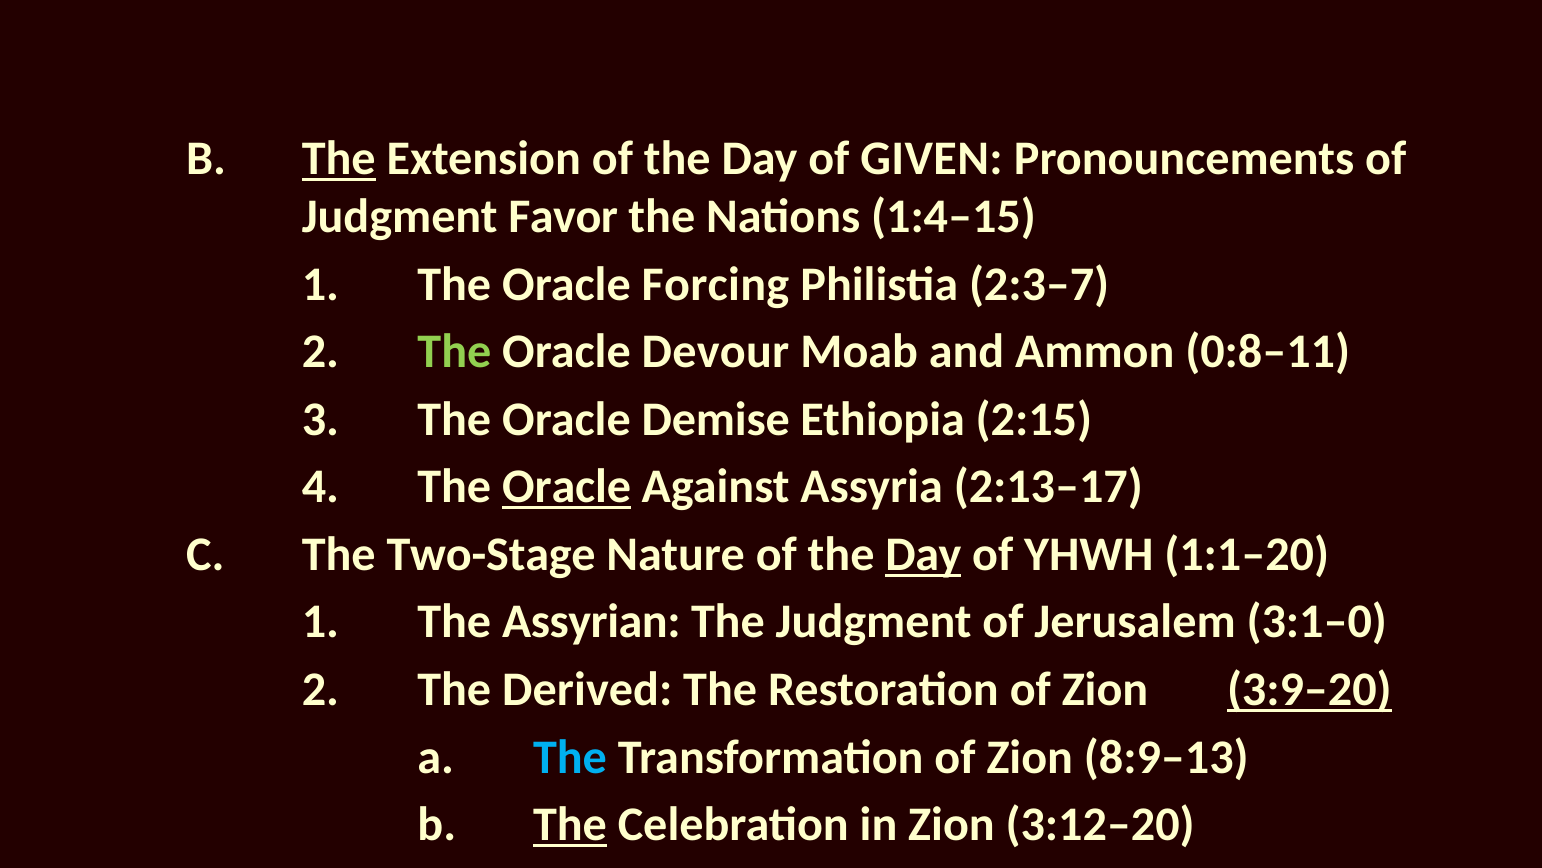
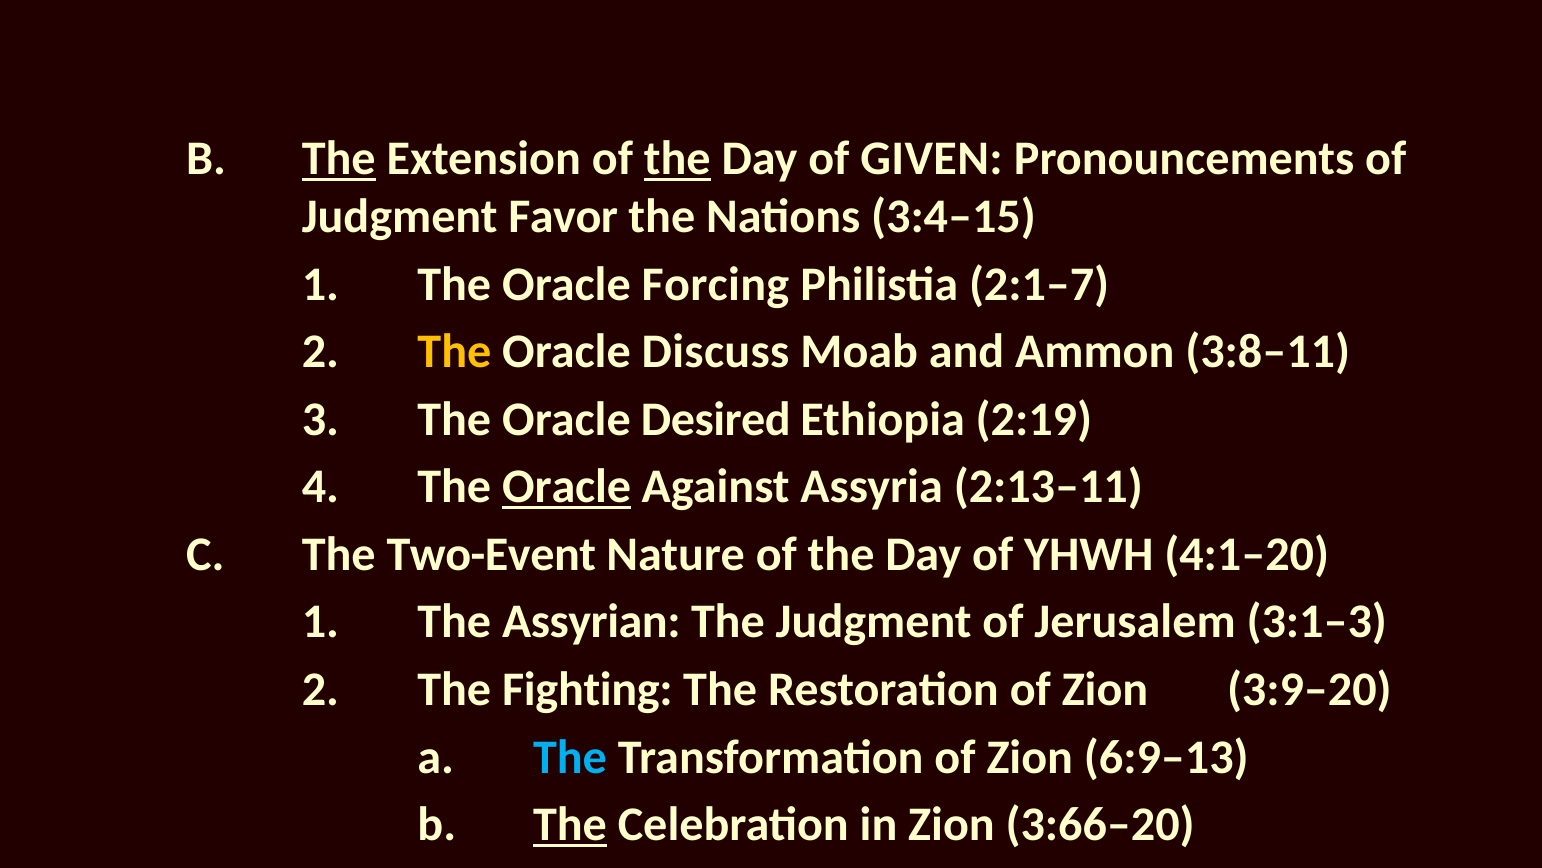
the at (677, 158) underline: none -> present
1:4–15: 1:4–15 -> 3:4–15
2:3–7: 2:3–7 -> 2:1–7
The at (454, 352) colour: light green -> yellow
Devour: Devour -> Discuss
0:8–11: 0:8–11 -> 3:8–11
Demise: Demise -> Desired
2:15: 2:15 -> 2:19
2:13–17: 2:13–17 -> 2:13–11
Two-Stage: Two-Stage -> Two-Event
Day at (923, 554) underline: present -> none
1:1–20: 1:1–20 -> 4:1–20
3:1–0: 3:1–0 -> 3:1–3
Derived: Derived -> Fighting
3:9–20 underline: present -> none
8:9–13: 8:9–13 -> 6:9–13
3:12–20: 3:12–20 -> 3:66–20
